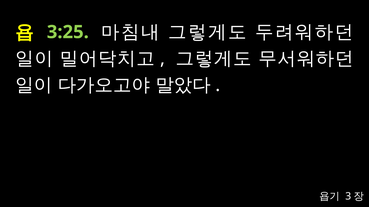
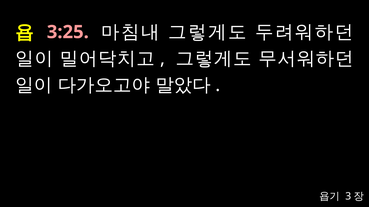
3:25 colour: light green -> pink
